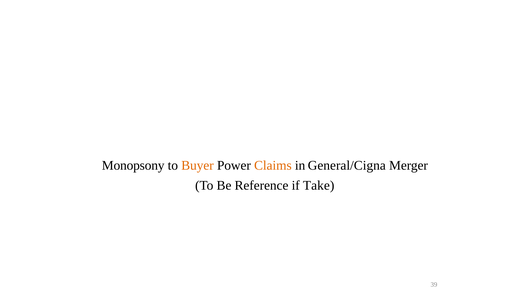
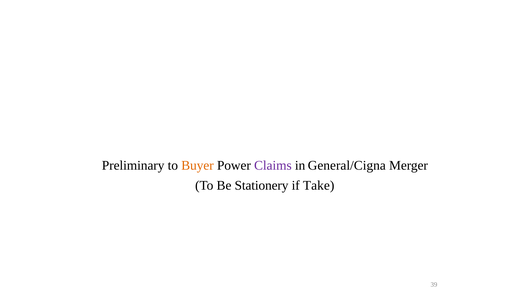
Monopsony: Monopsony -> Preliminary
Claims colour: orange -> purple
Reference: Reference -> Stationery
